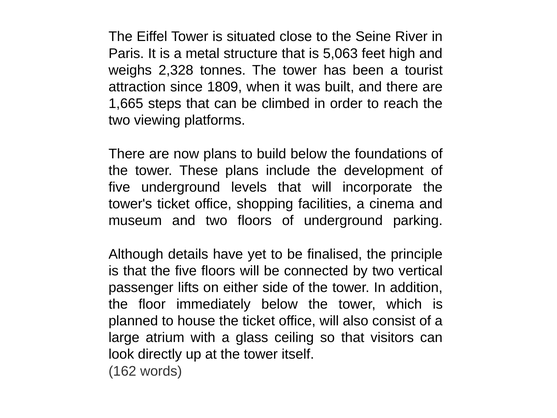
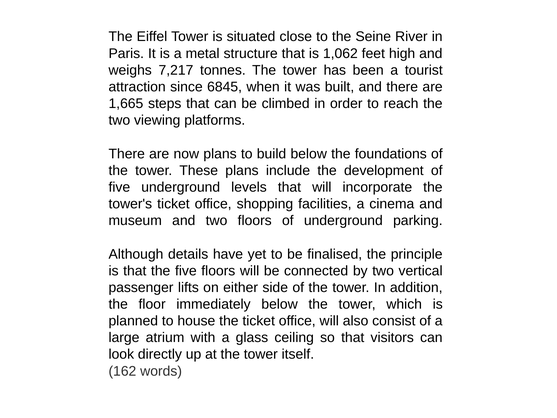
5,063: 5,063 -> 1,062
2,328: 2,328 -> 7,217
1809: 1809 -> 6845
